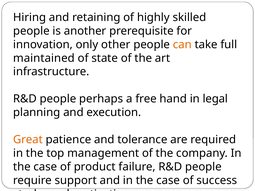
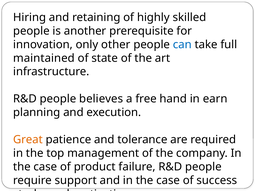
can colour: orange -> blue
perhaps: perhaps -> believes
legal: legal -> earn
